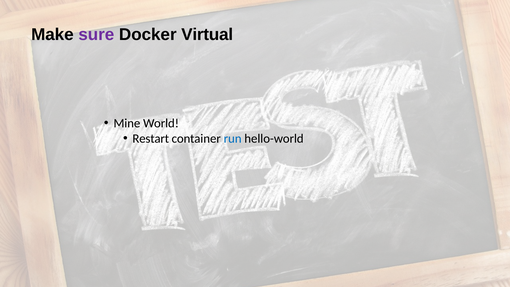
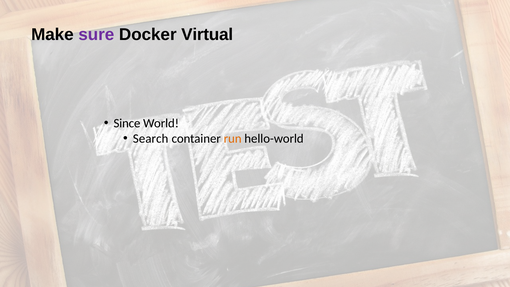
Mine: Mine -> Since
Restart: Restart -> Search
run colour: blue -> orange
